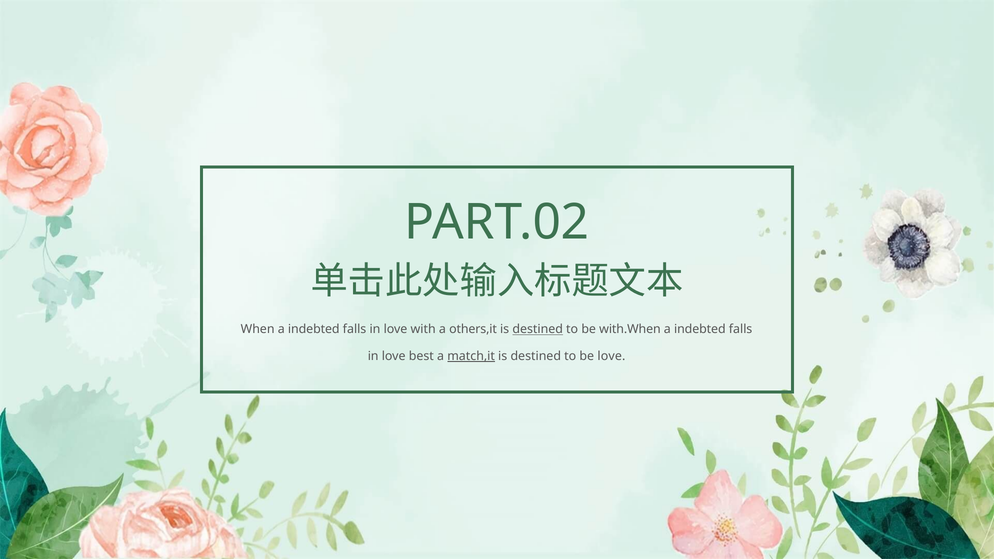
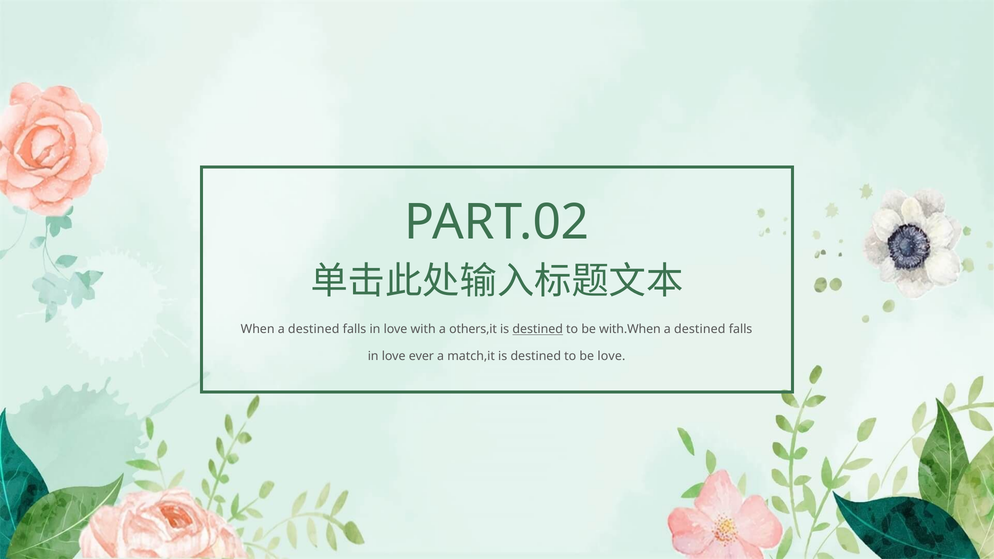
When a indebted: indebted -> destined
indebted at (700, 329): indebted -> destined
best: best -> ever
match,it underline: present -> none
